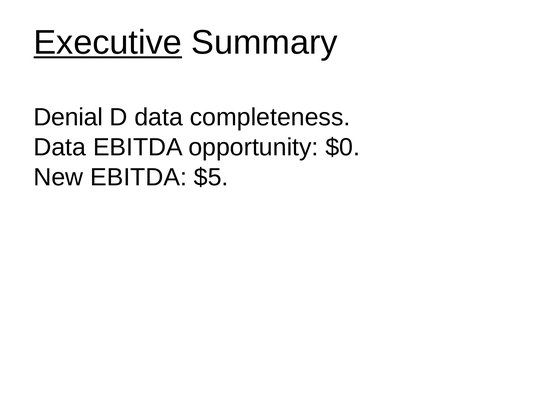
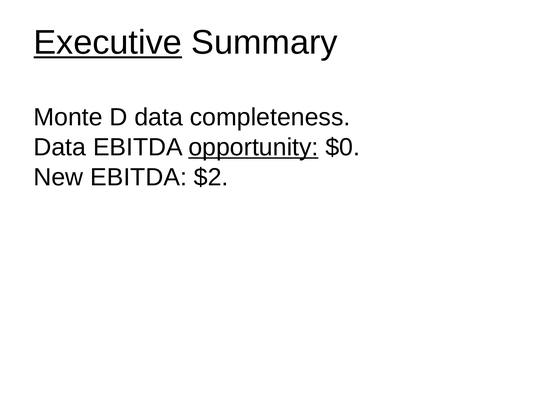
Denial: Denial -> Monte
opportunity underline: none -> present
$5: $5 -> $2
